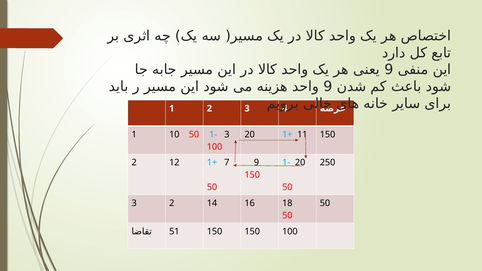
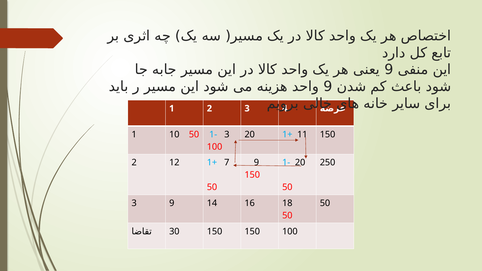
3 2: 2 -> 9
51: 51 -> 30
